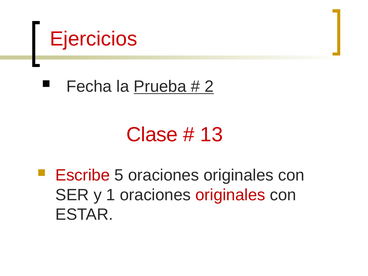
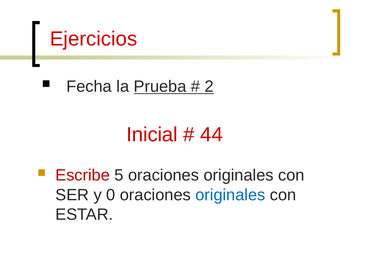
Clase: Clase -> Inicial
13: 13 -> 44
1: 1 -> 0
originales at (230, 195) colour: red -> blue
